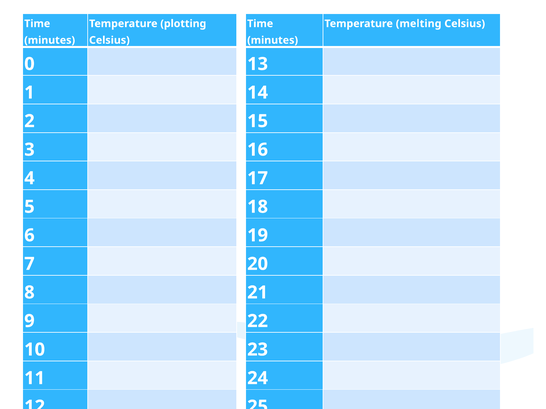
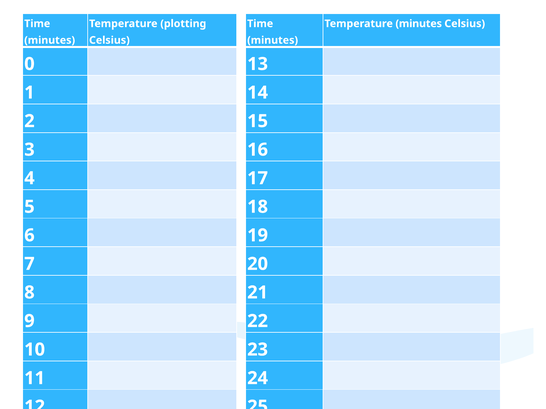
Temperature melting: melting -> minutes
